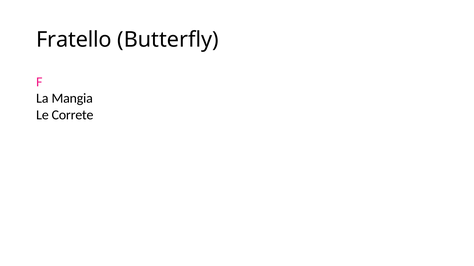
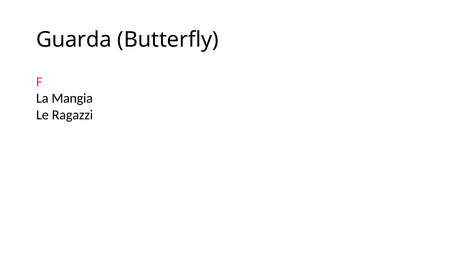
Fratello: Fratello -> Guarda
Correte: Correte -> Ragazzi
